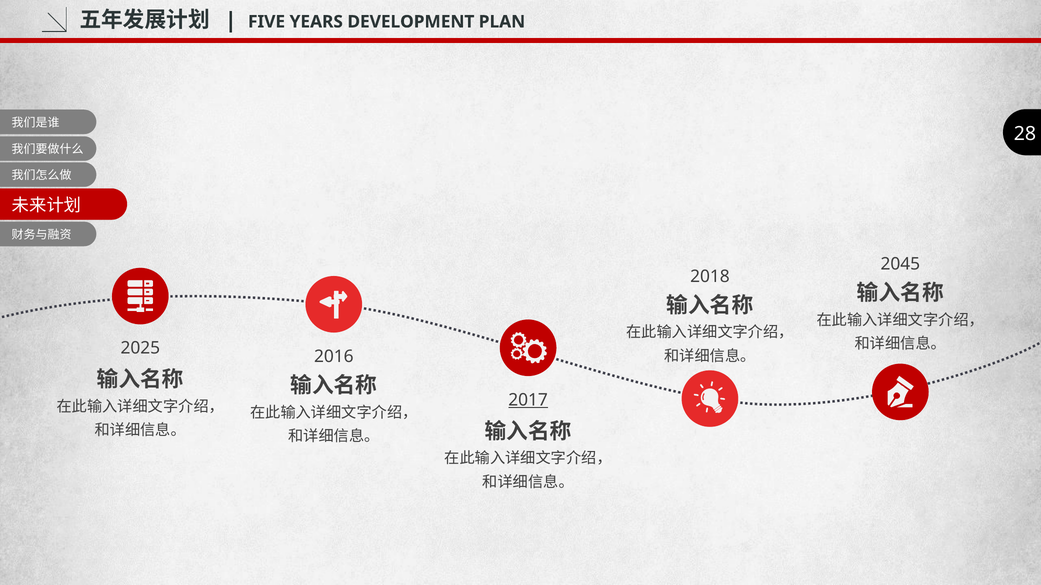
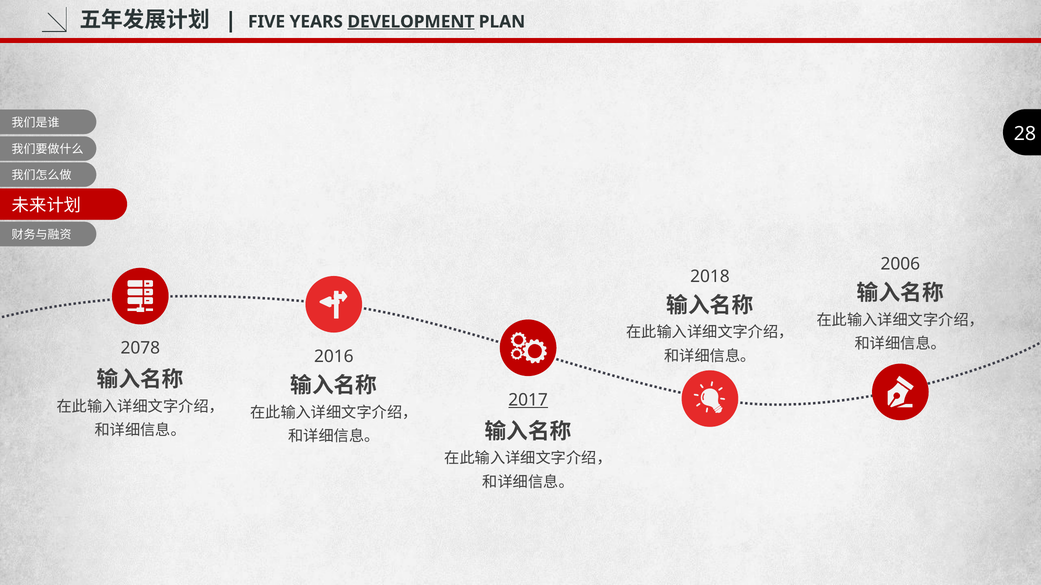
DEVELOPMENT underline: none -> present
2045: 2045 -> 2006
2025: 2025 -> 2078
